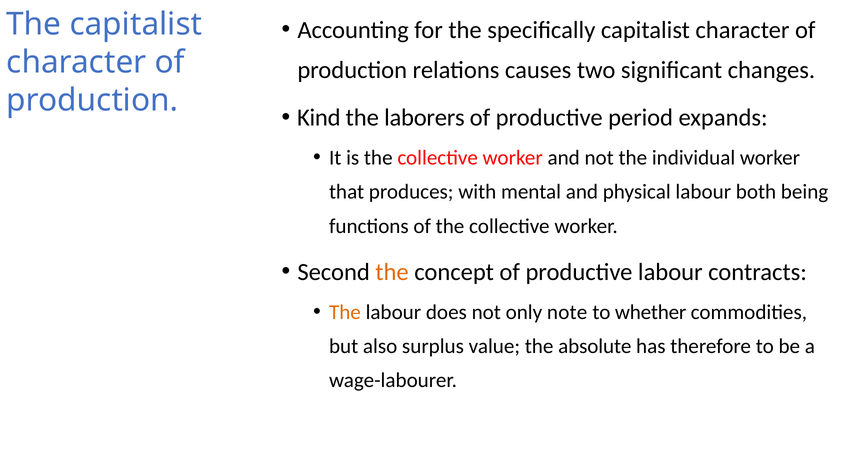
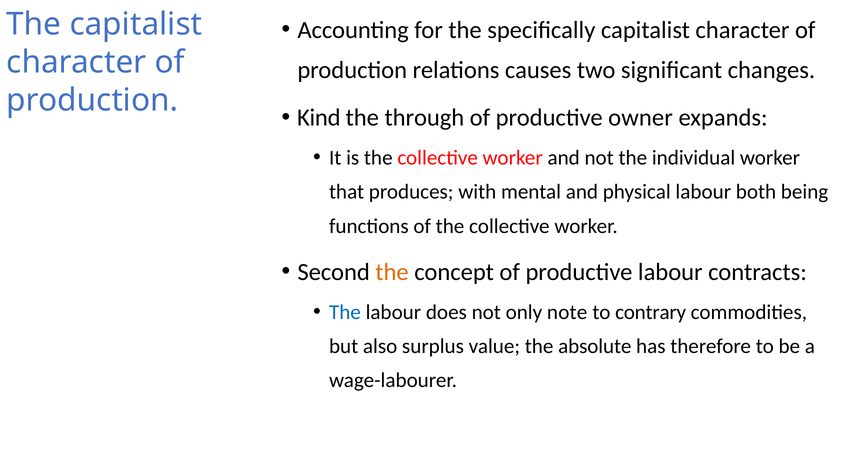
laborers: laborers -> through
period: period -> owner
The at (345, 312) colour: orange -> blue
whether: whether -> contrary
